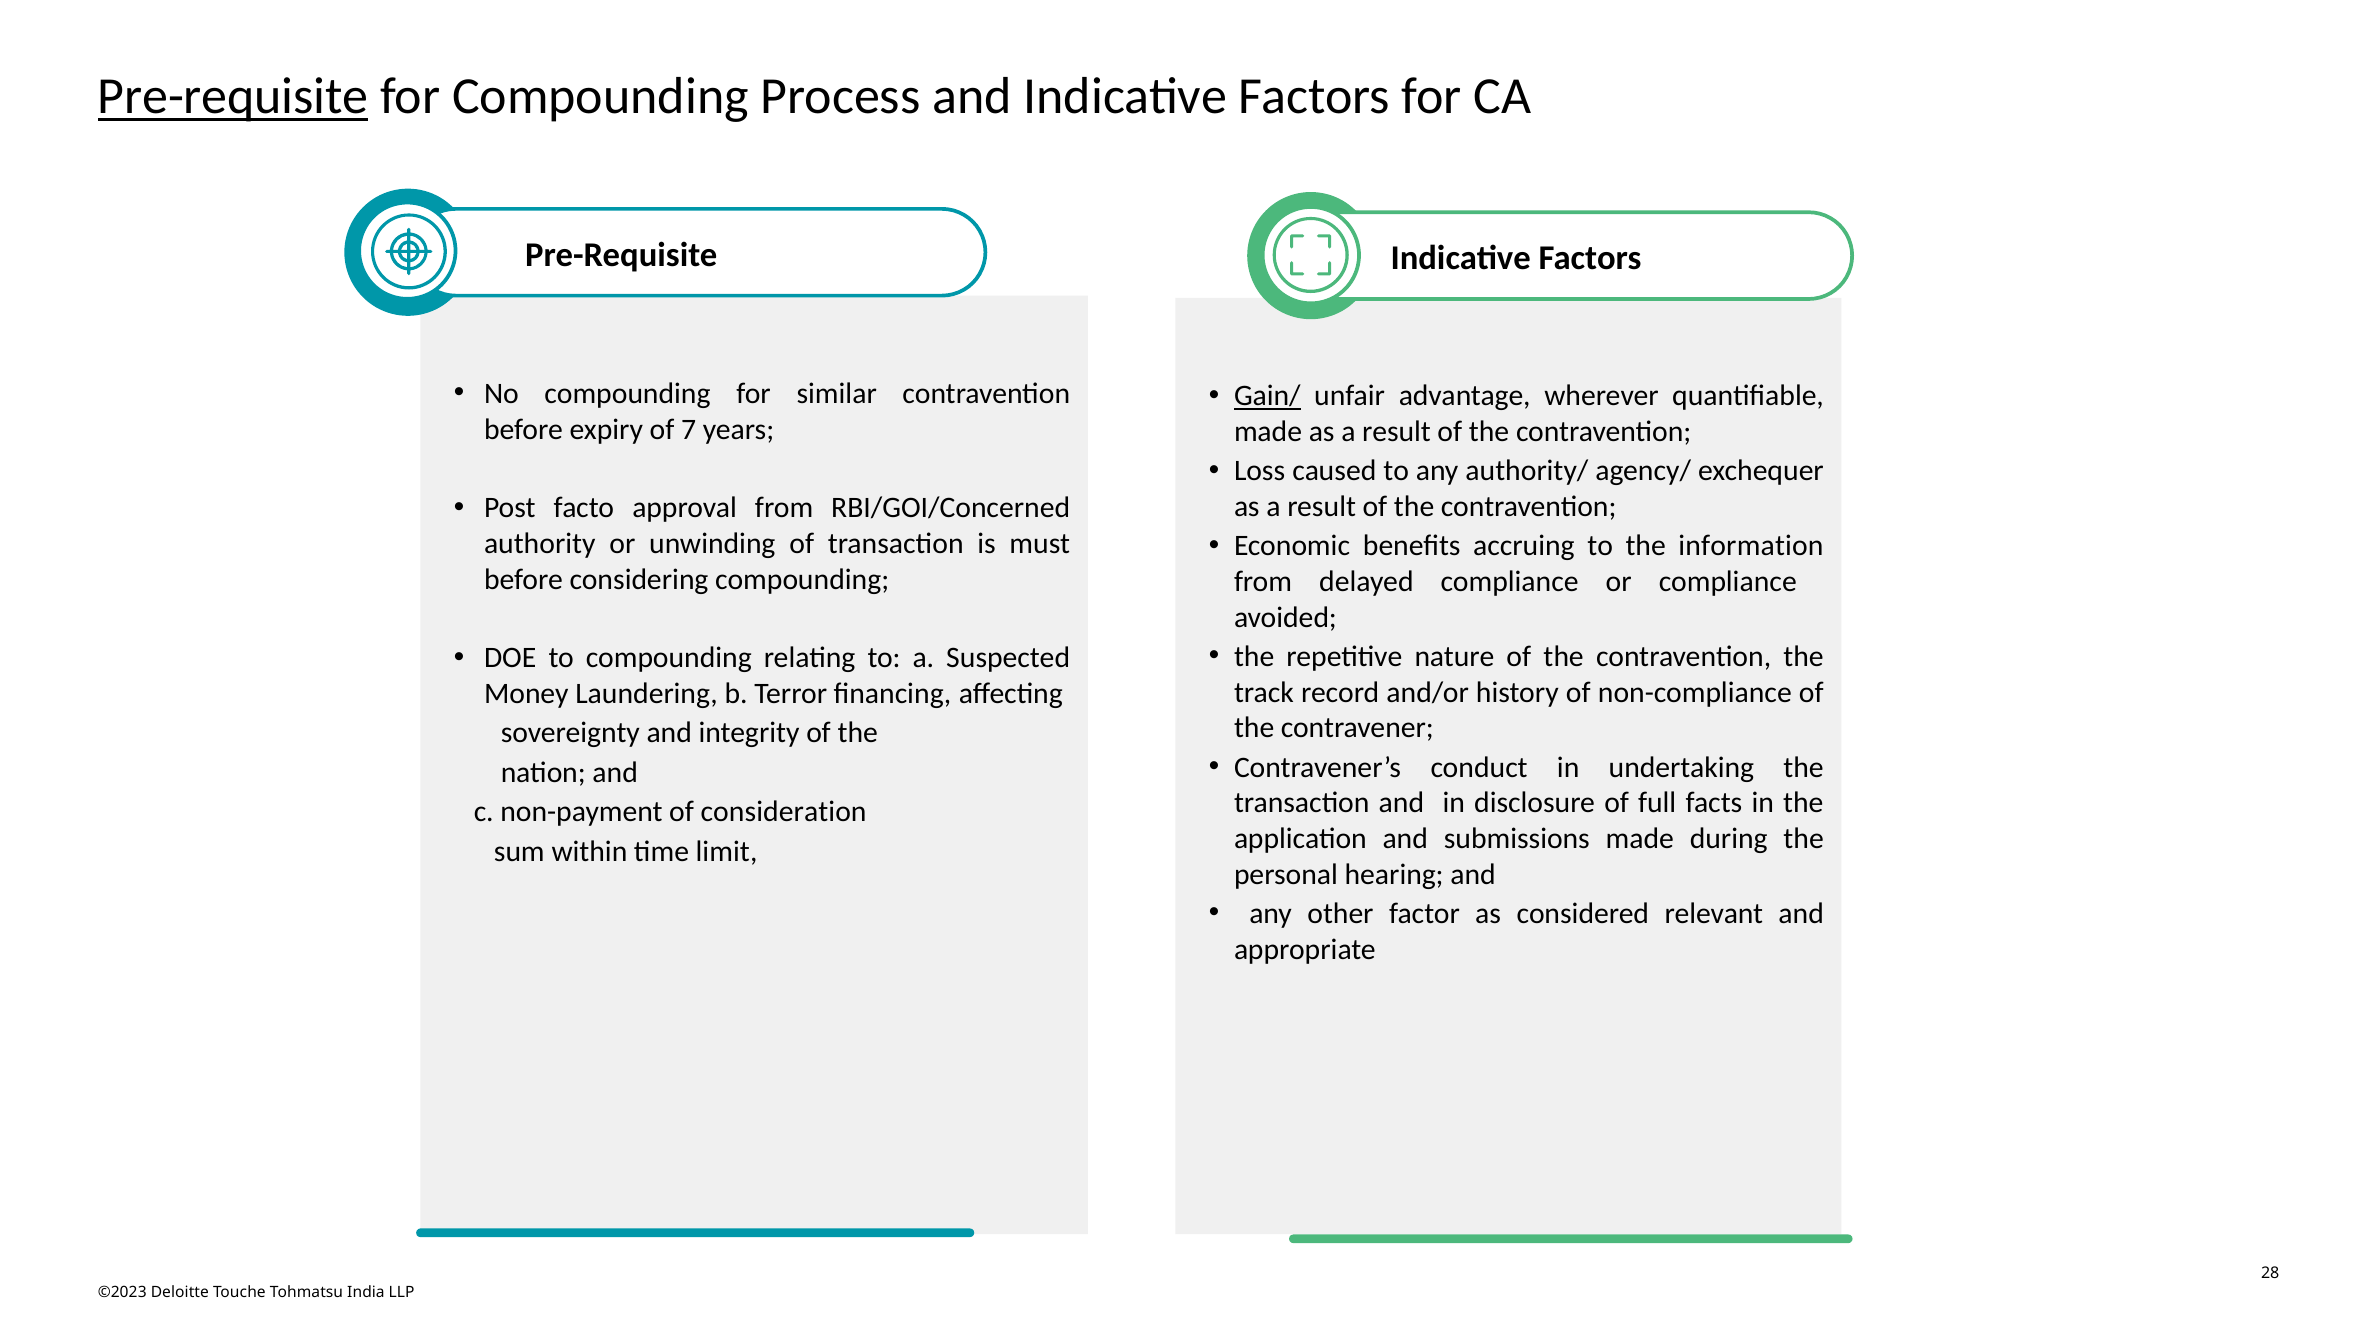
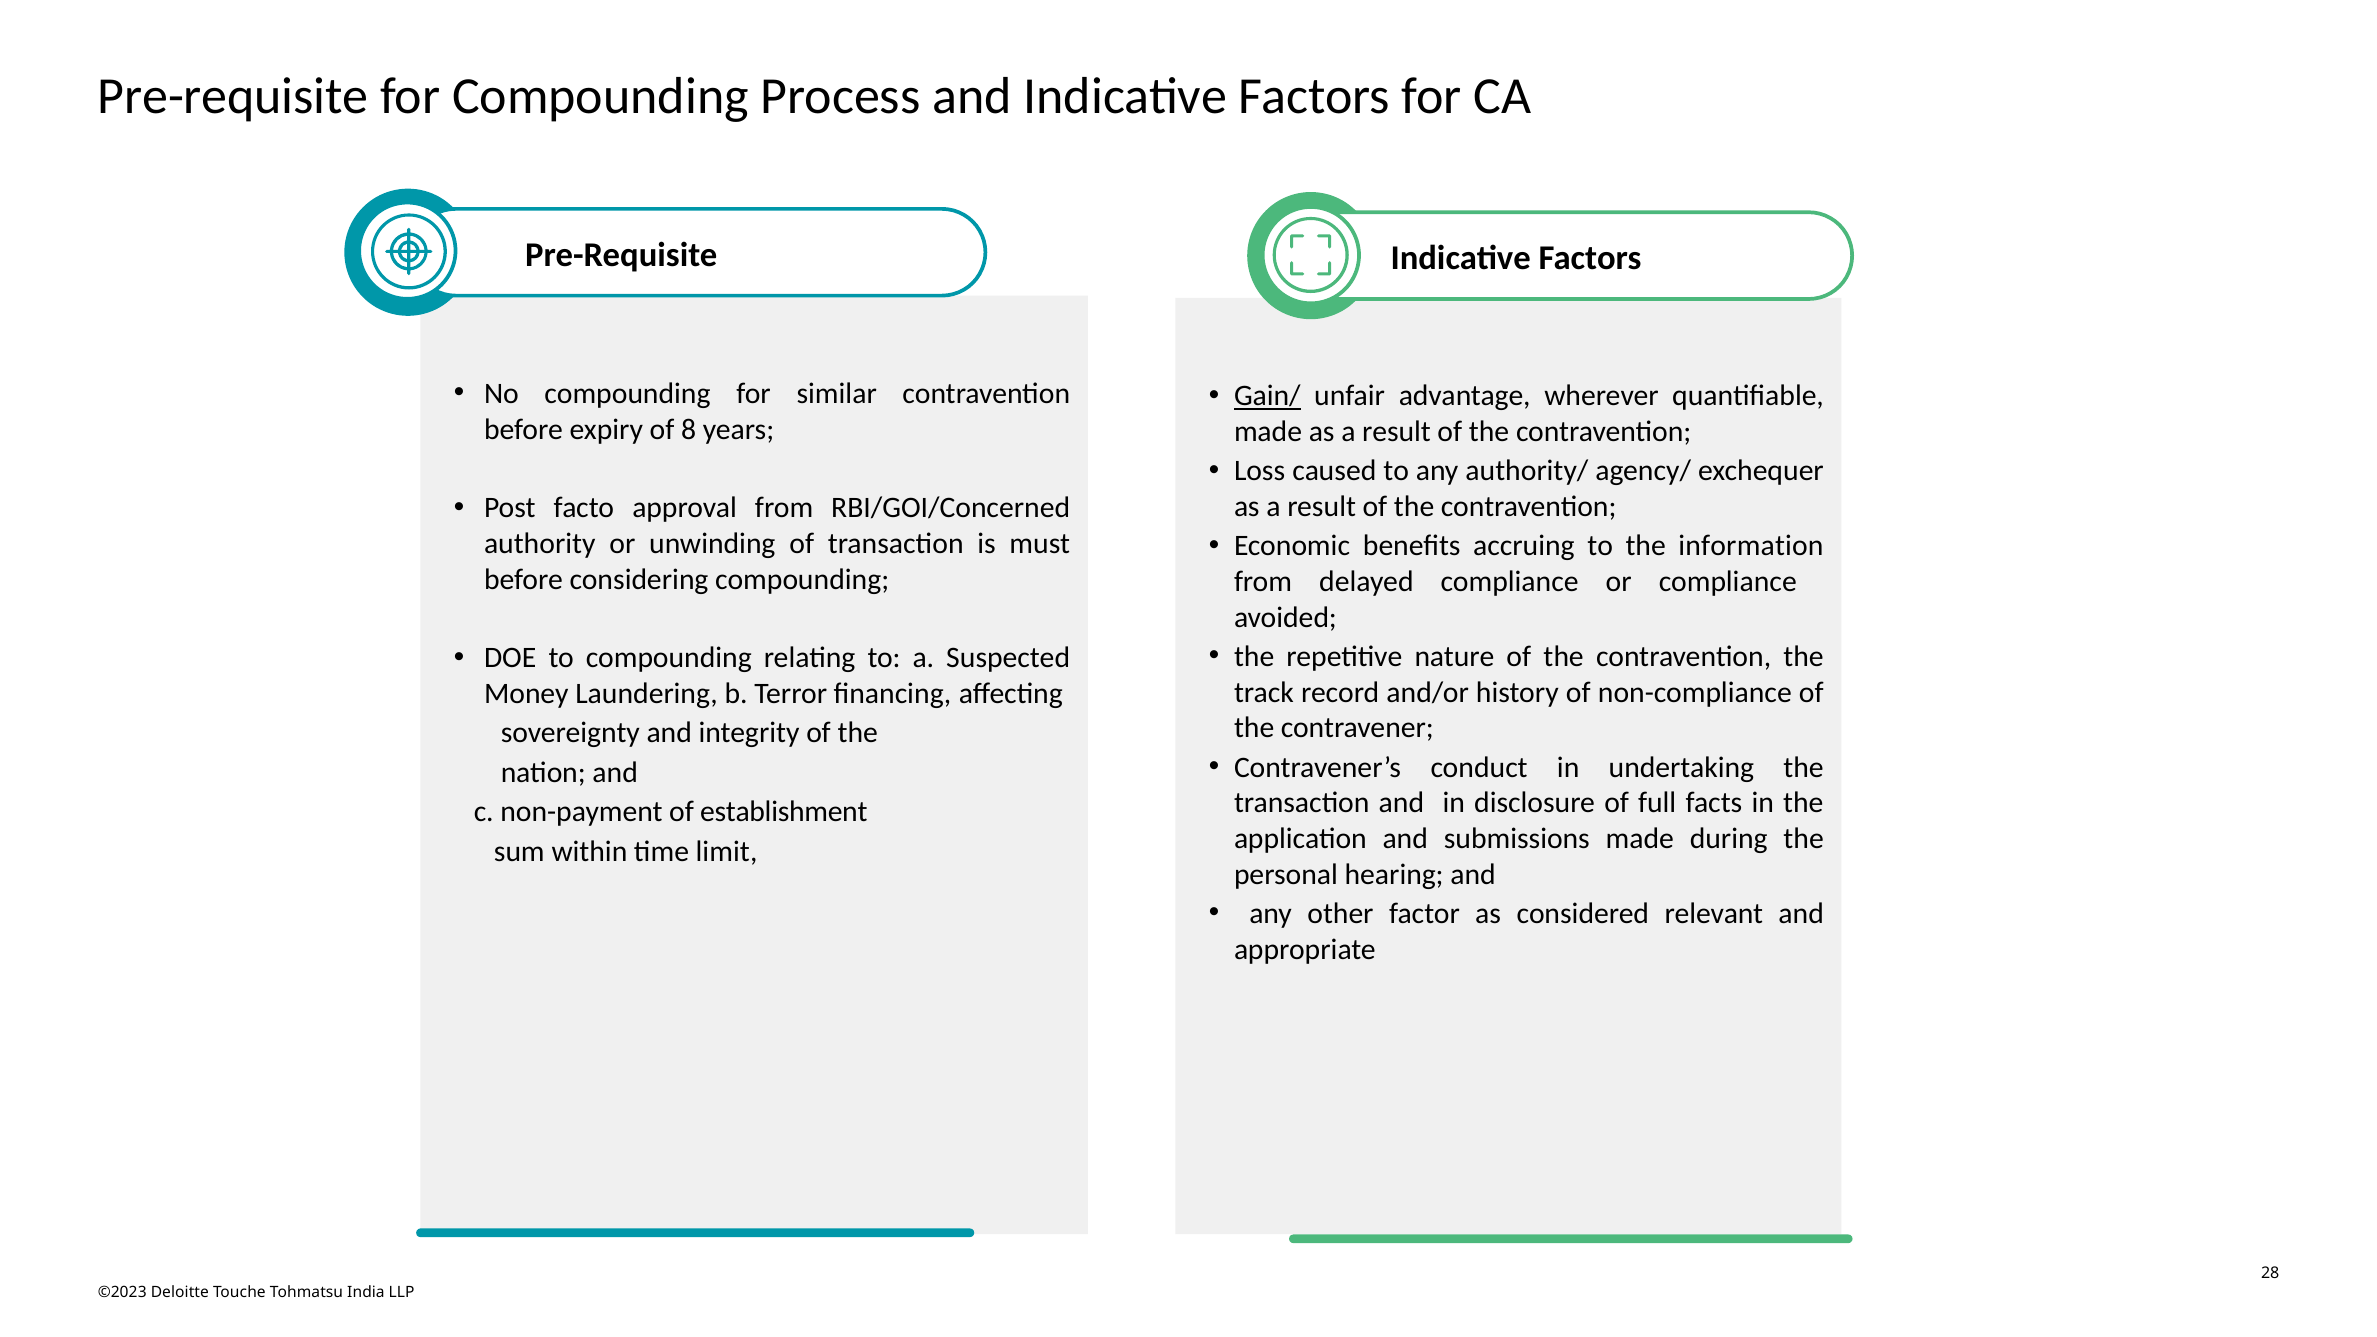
Pre-requisite at (233, 97) underline: present -> none
7: 7 -> 8
consideration: consideration -> establishment
